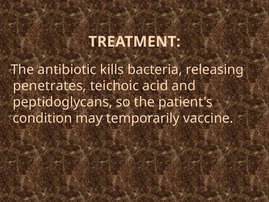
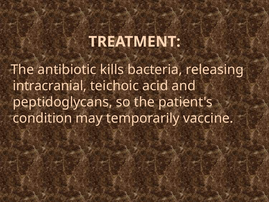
penetrates: penetrates -> intracranial
